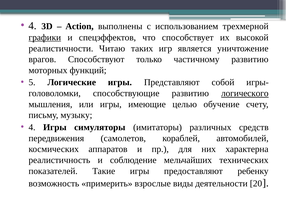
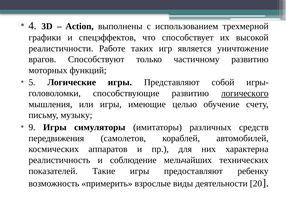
графики underline: present -> none
Читаю: Читаю -> Работе
4 at (32, 128): 4 -> 9
